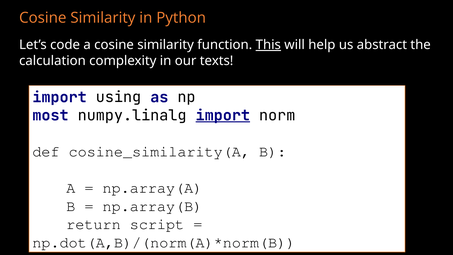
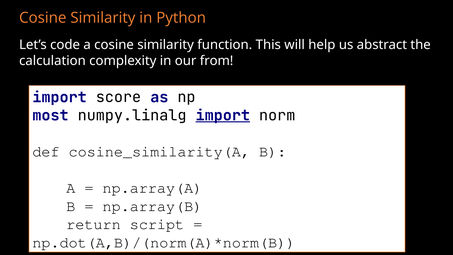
This underline: present -> none
texts: texts -> from
using: using -> score
